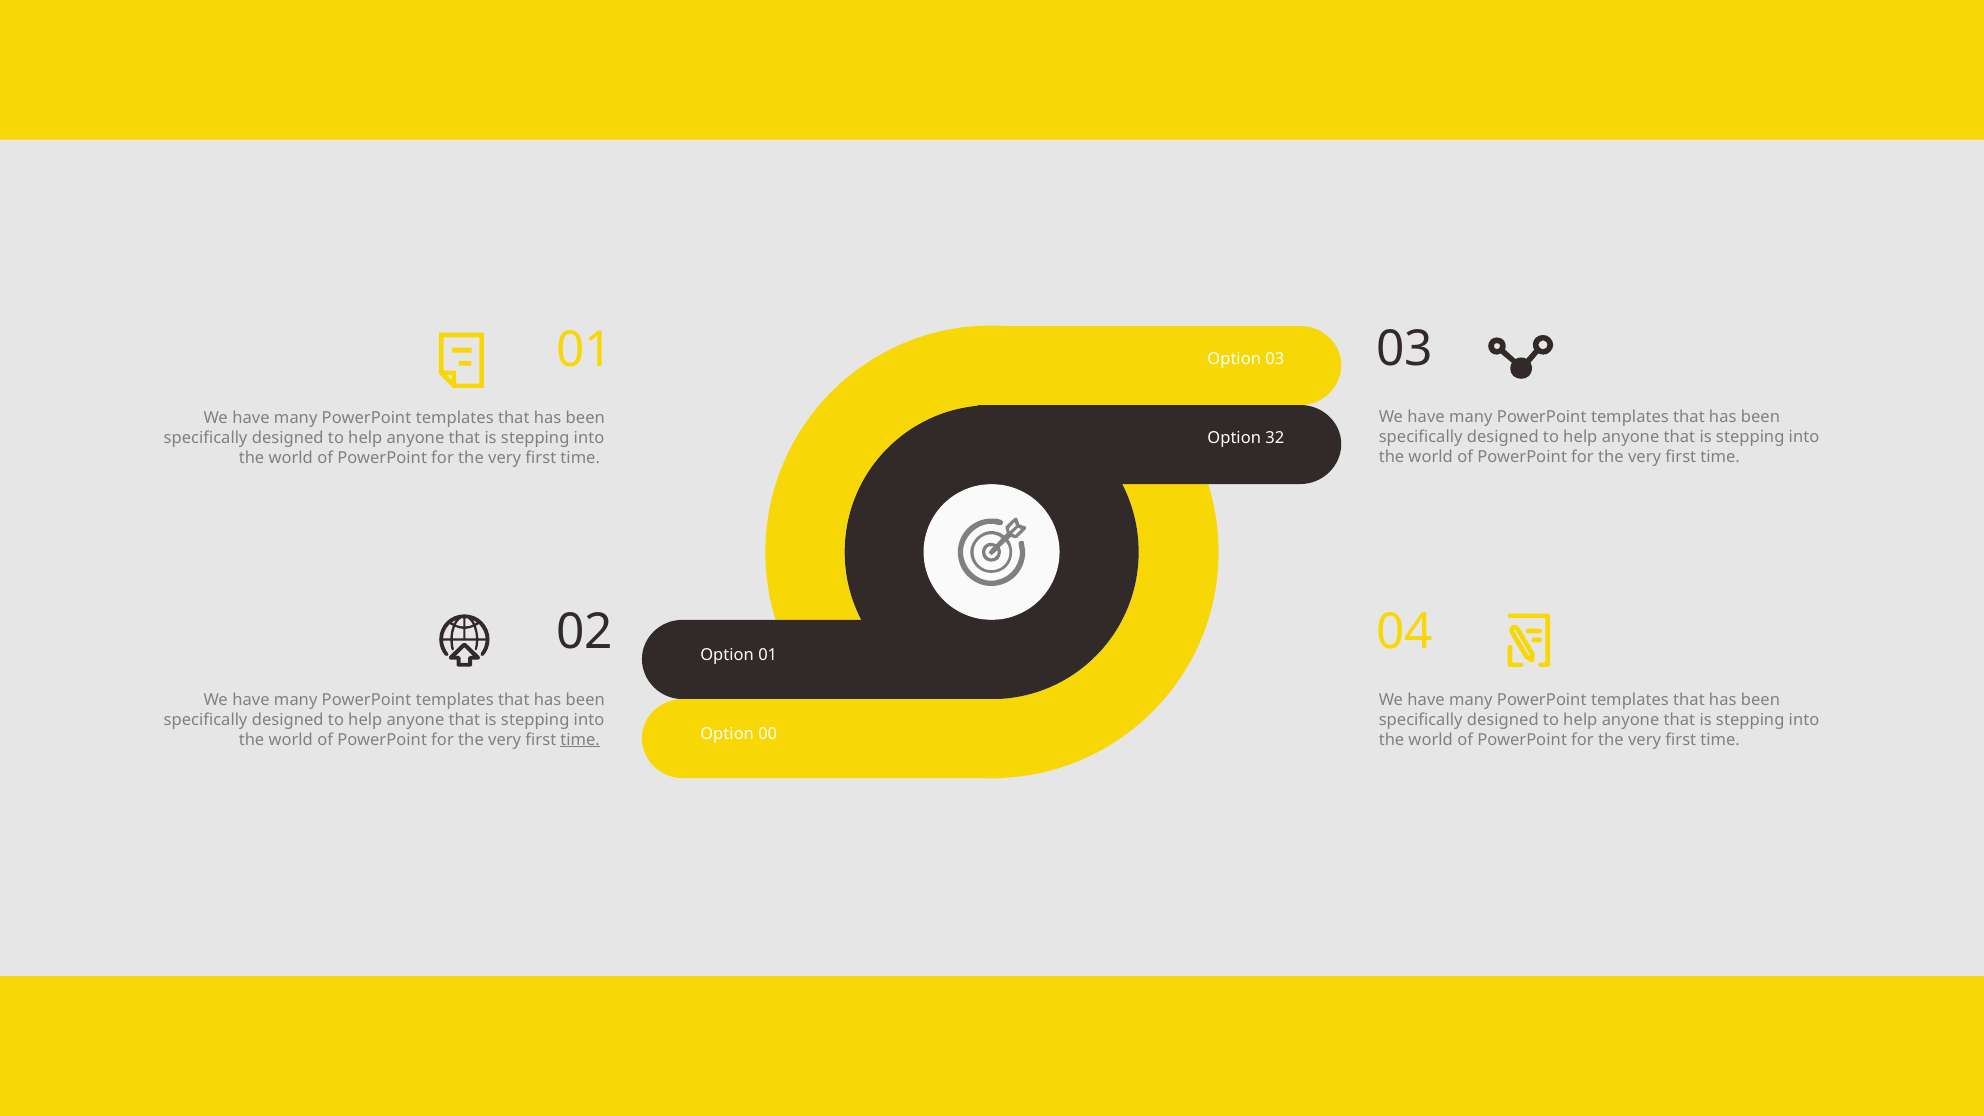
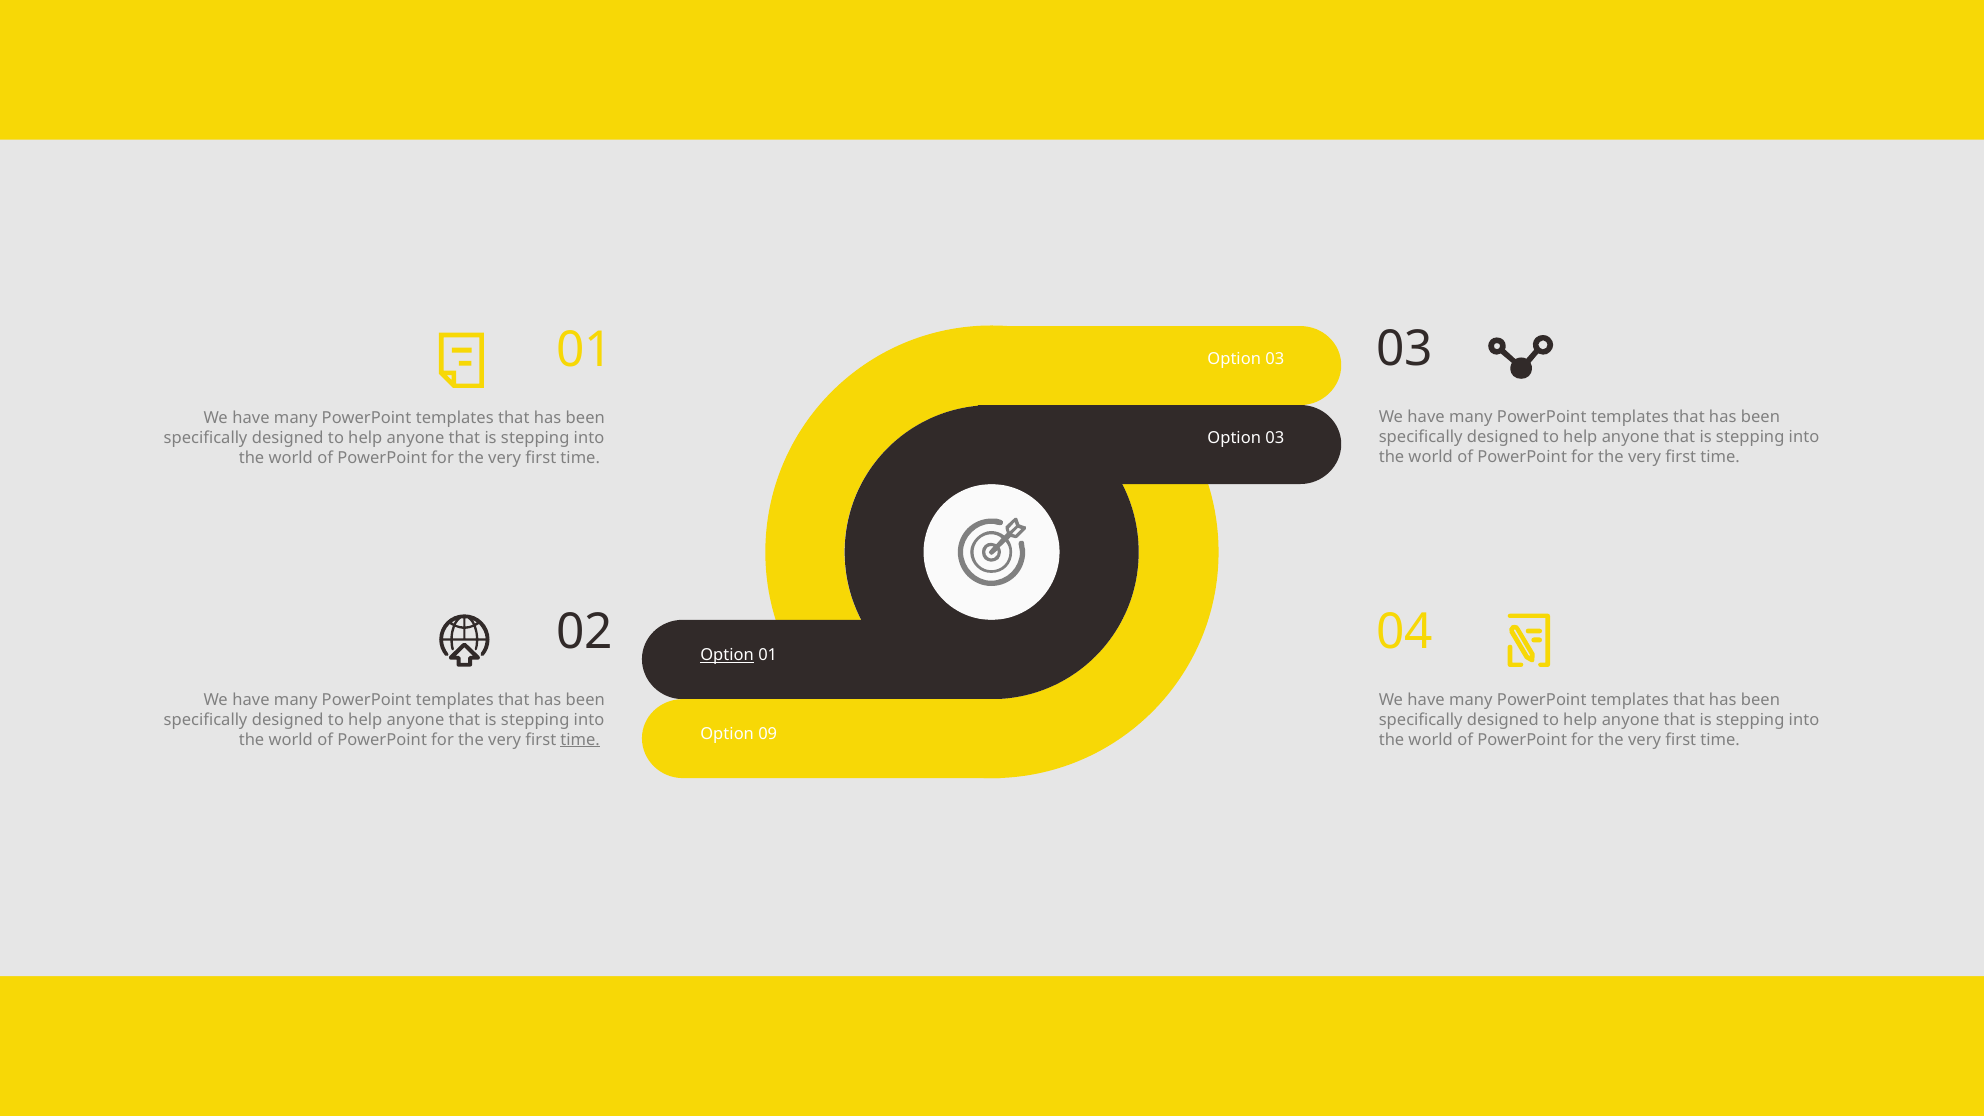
32 at (1275, 438): 32 -> 03
Option at (727, 655) underline: none -> present
00: 00 -> 09
